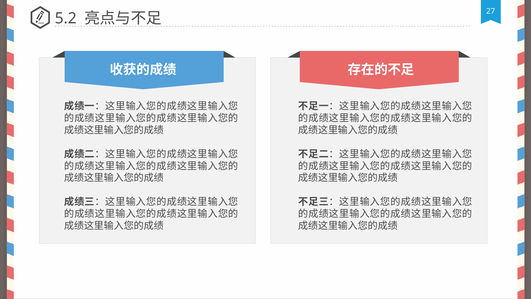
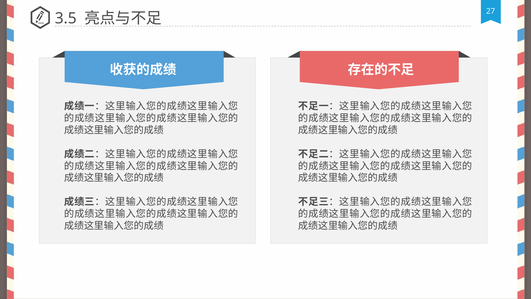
5.2: 5.2 -> 3.5
